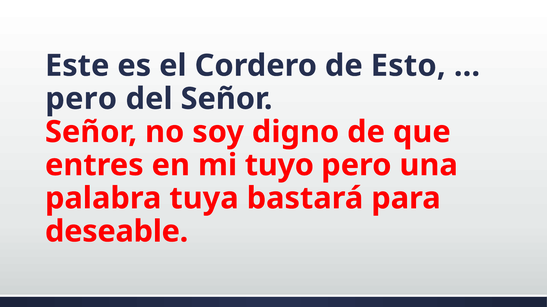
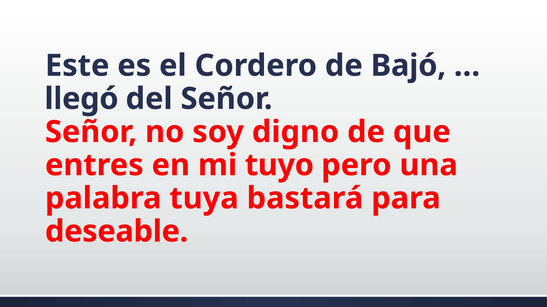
Esto: Esto -> Bajó
pero at (81, 99): pero -> llegó
